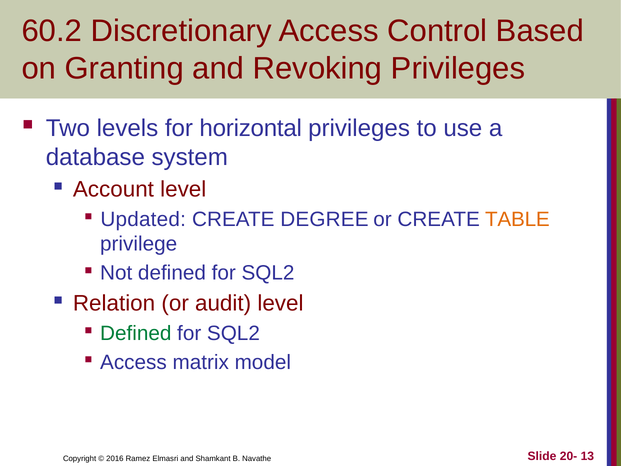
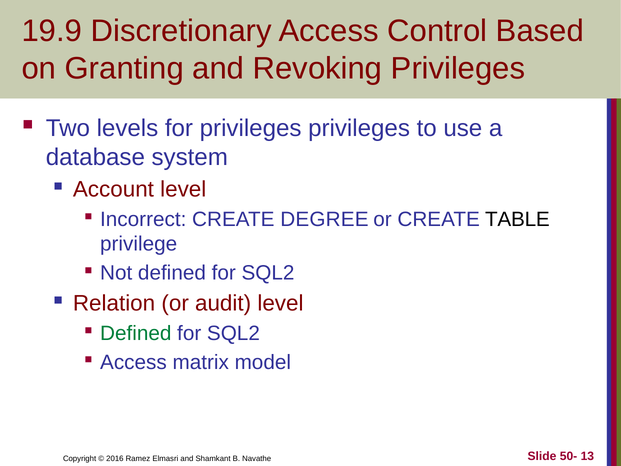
60.2: 60.2 -> 19.9
for horizontal: horizontal -> privileges
Updated: Updated -> Incorrect
TABLE colour: orange -> black
20-: 20- -> 50-
